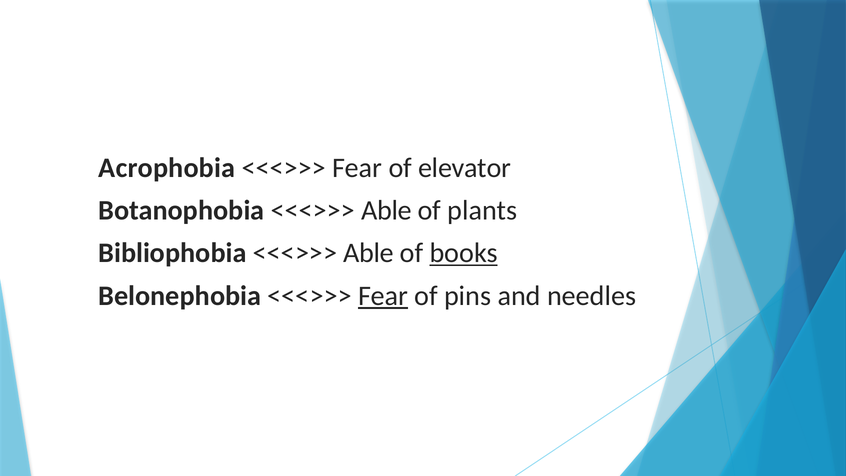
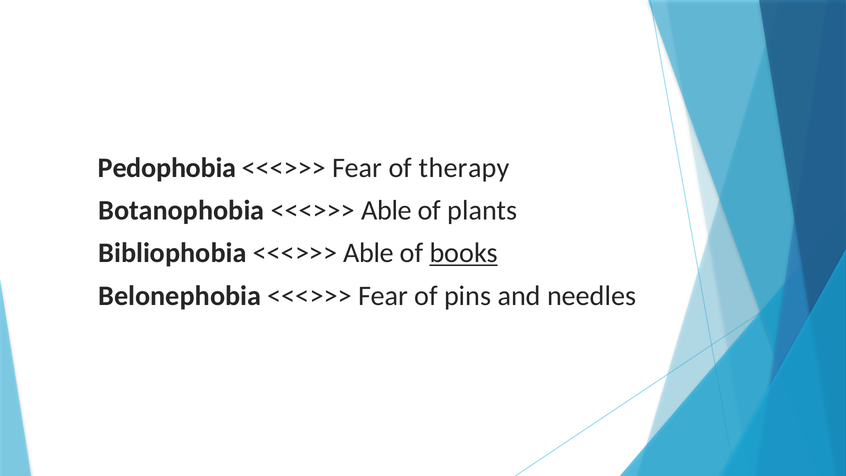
Acrophobia: Acrophobia -> Pedophobia
elevator: elevator -> therapy
Fear at (383, 296) underline: present -> none
